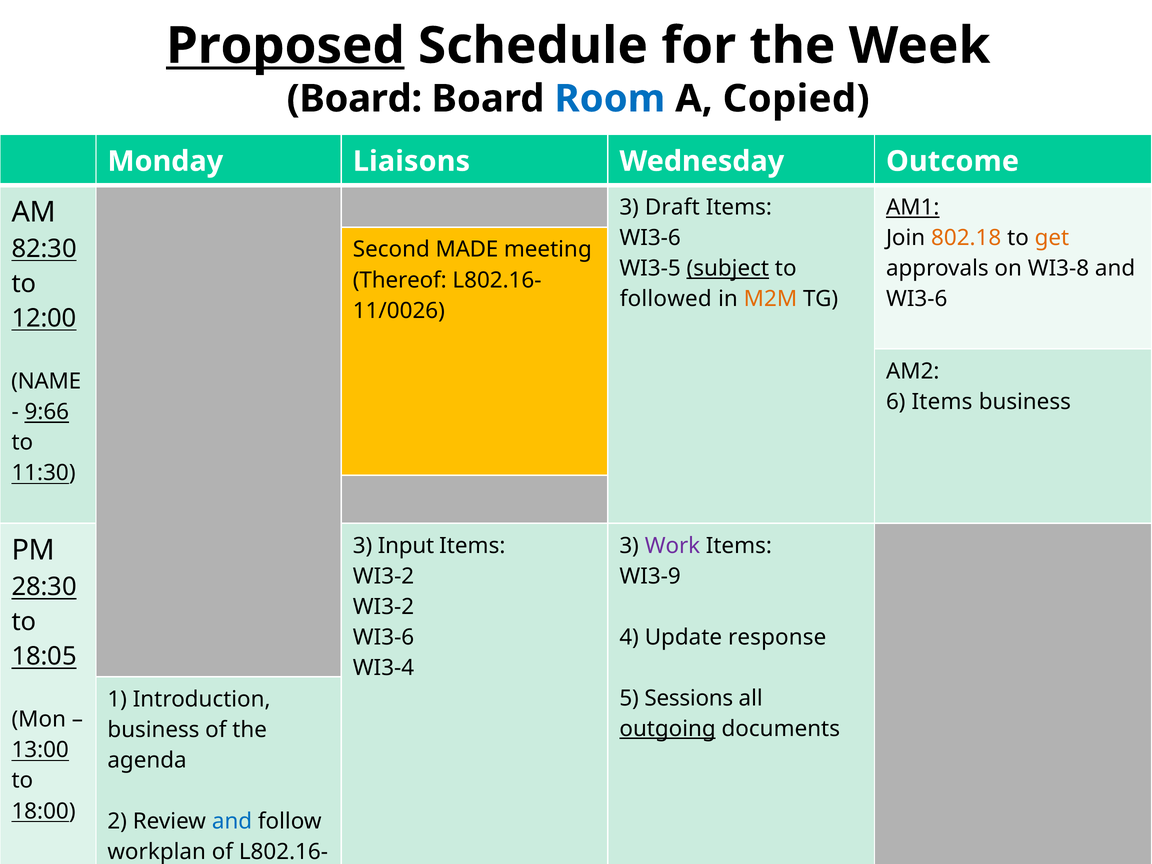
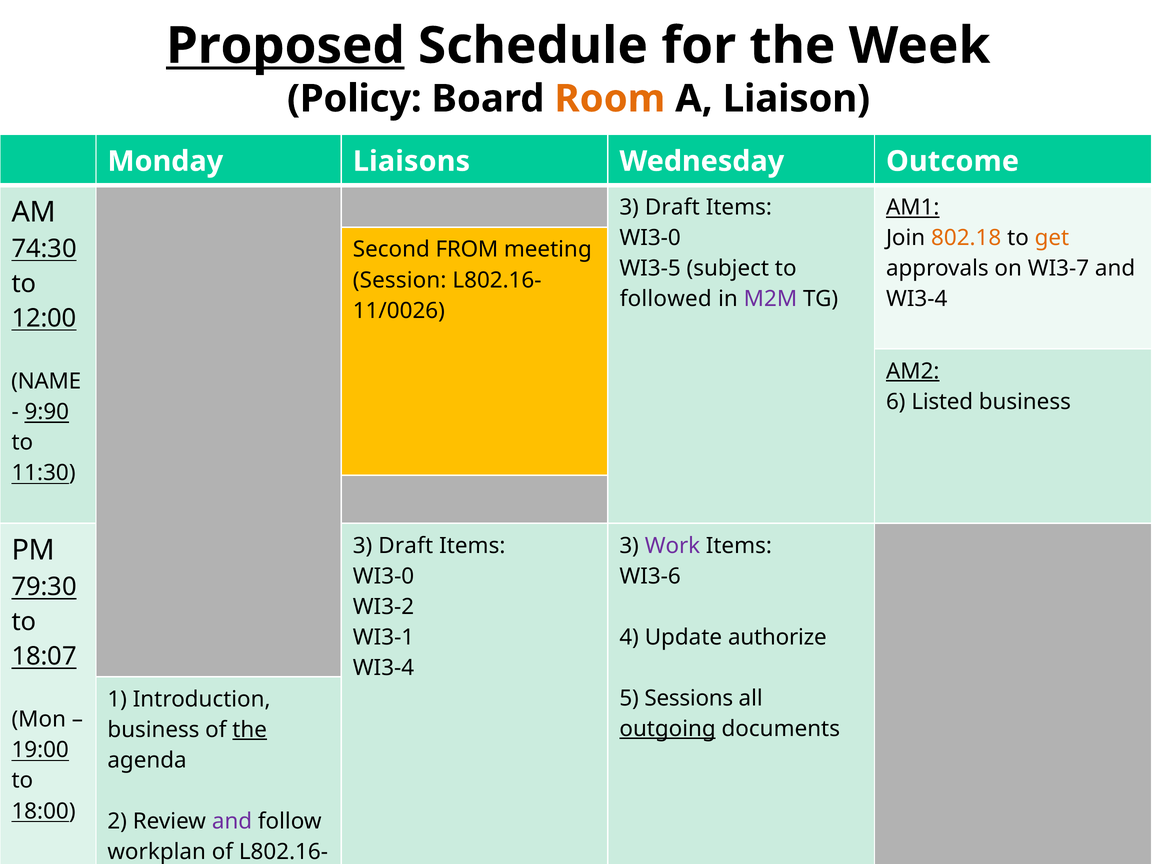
Board at (354, 99): Board -> Policy
Room colour: blue -> orange
Copied: Copied -> Liaison
WI3-6 at (650, 238): WI3-6 -> WI3-0
82:30: 82:30 -> 74:30
MADE: MADE -> FROM
subject underline: present -> none
WI3-8: WI3-8 -> WI3-7
Thereof: Thereof -> Session
M2M colour: orange -> purple
WI3-6 at (917, 299): WI3-6 -> WI3-4
AM2 underline: none -> present
6 Items: Items -> Listed
9:66: 9:66 -> 9:90
Input at (406, 546): Input -> Draft
WI3-2 at (384, 576): WI3-2 -> WI3-0
WI3-9: WI3-9 -> WI3-6
28:30: 28:30 -> 79:30
WI3-6 at (384, 637): WI3-6 -> WI3-1
response: response -> authorize
18:05: 18:05 -> 18:07
the at (250, 730) underline: none -> present
13:00: 13:00 -> 19:00
and at (232, 821) colour: blue -> purple
